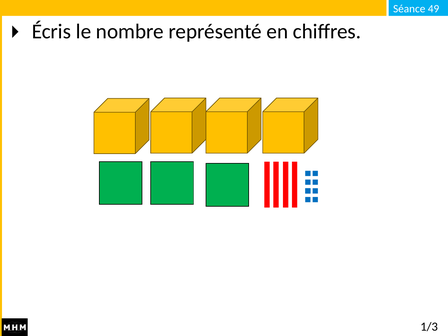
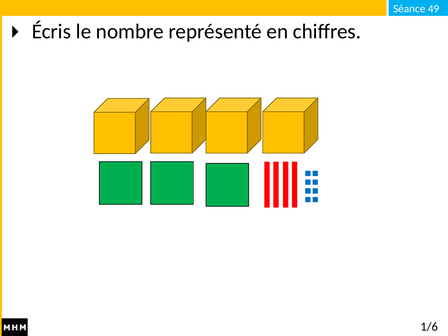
1/3: 1/3 -> 1/6
